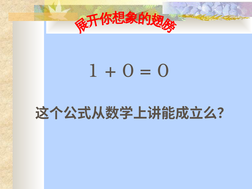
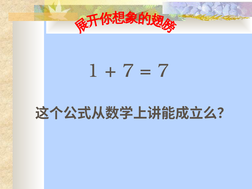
0 at (128, 71): 0 -> 7
0 at (163, 71): 0 -> 7
